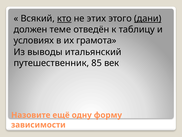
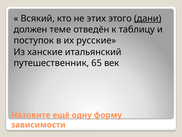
кто underline: present -> none
условиях: условиях -> поступок
грамота: грамота -> русские
выводы: выводы -> ханские
85: 85 -> 65
